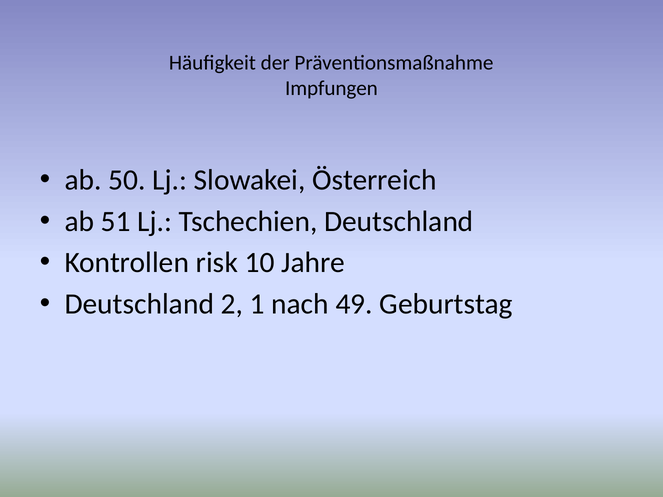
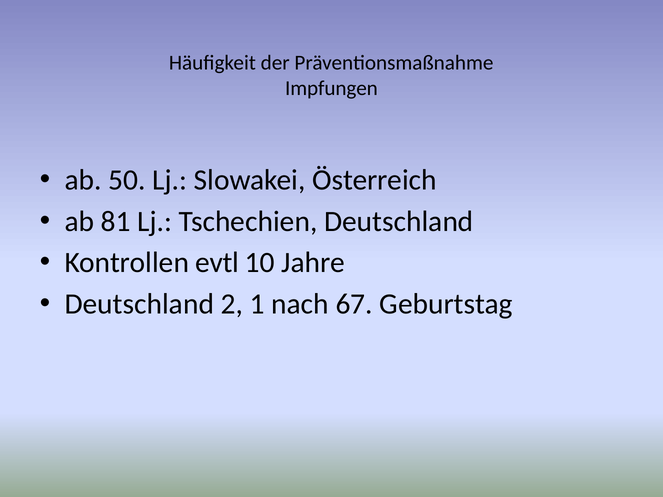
51: 51 -> 81
risk: risk -> evtl
49: 49 -> 67
